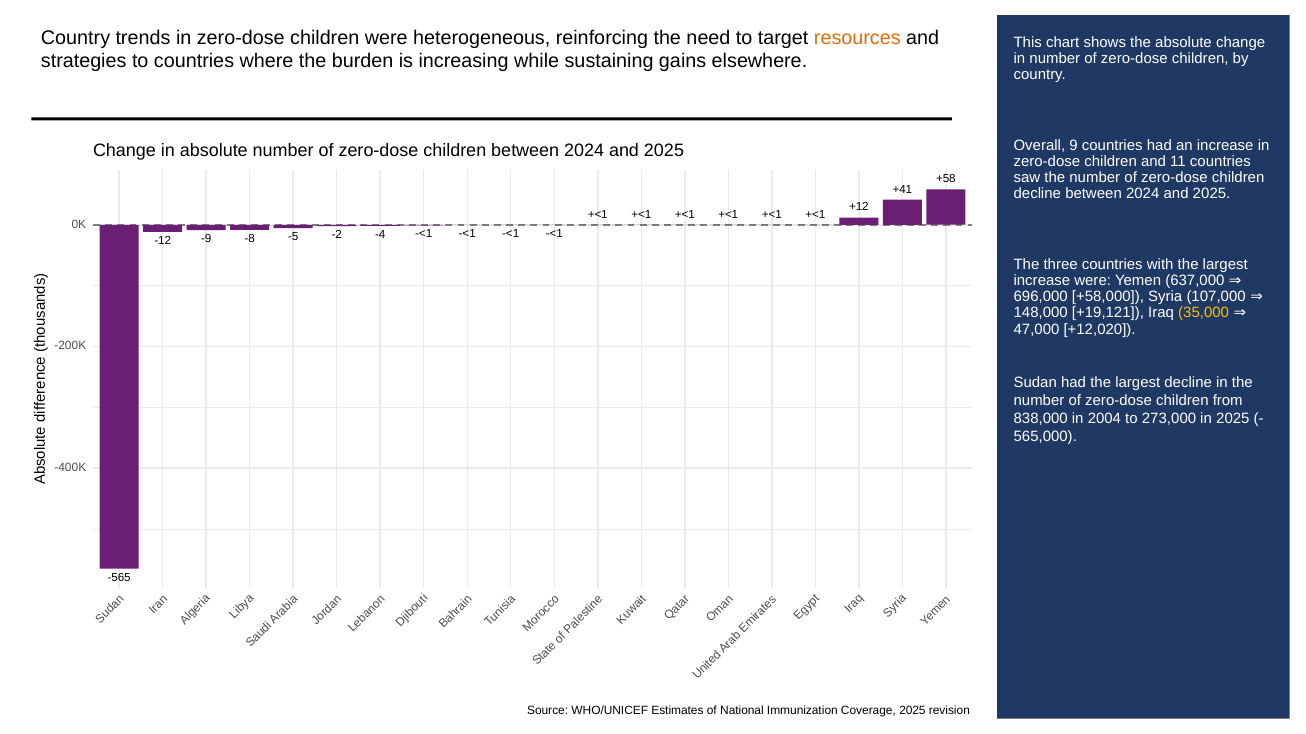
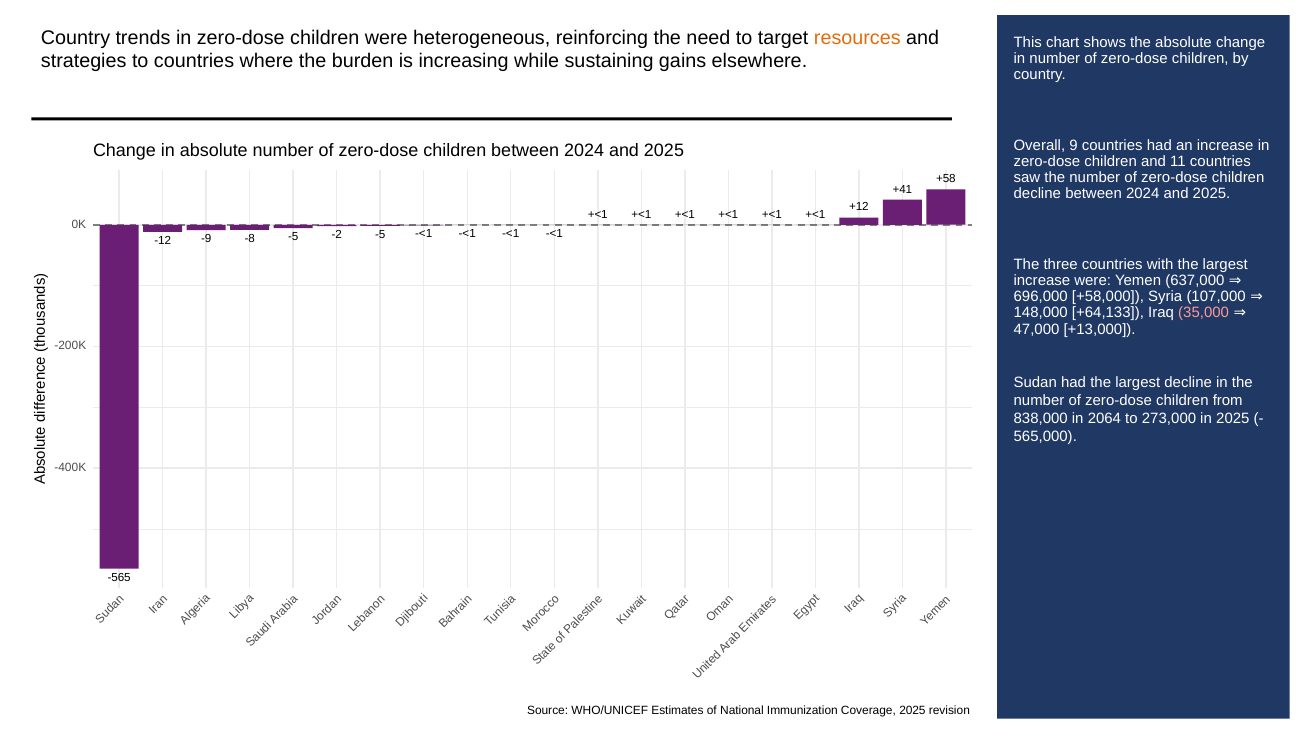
-2 -4: -4 -> -5
+19,121: +19,121 -> +64,133
35,000 colour: yellow -> pink
+12,020: +12,020 -> +13,000
2004: 2004 -> 2064
